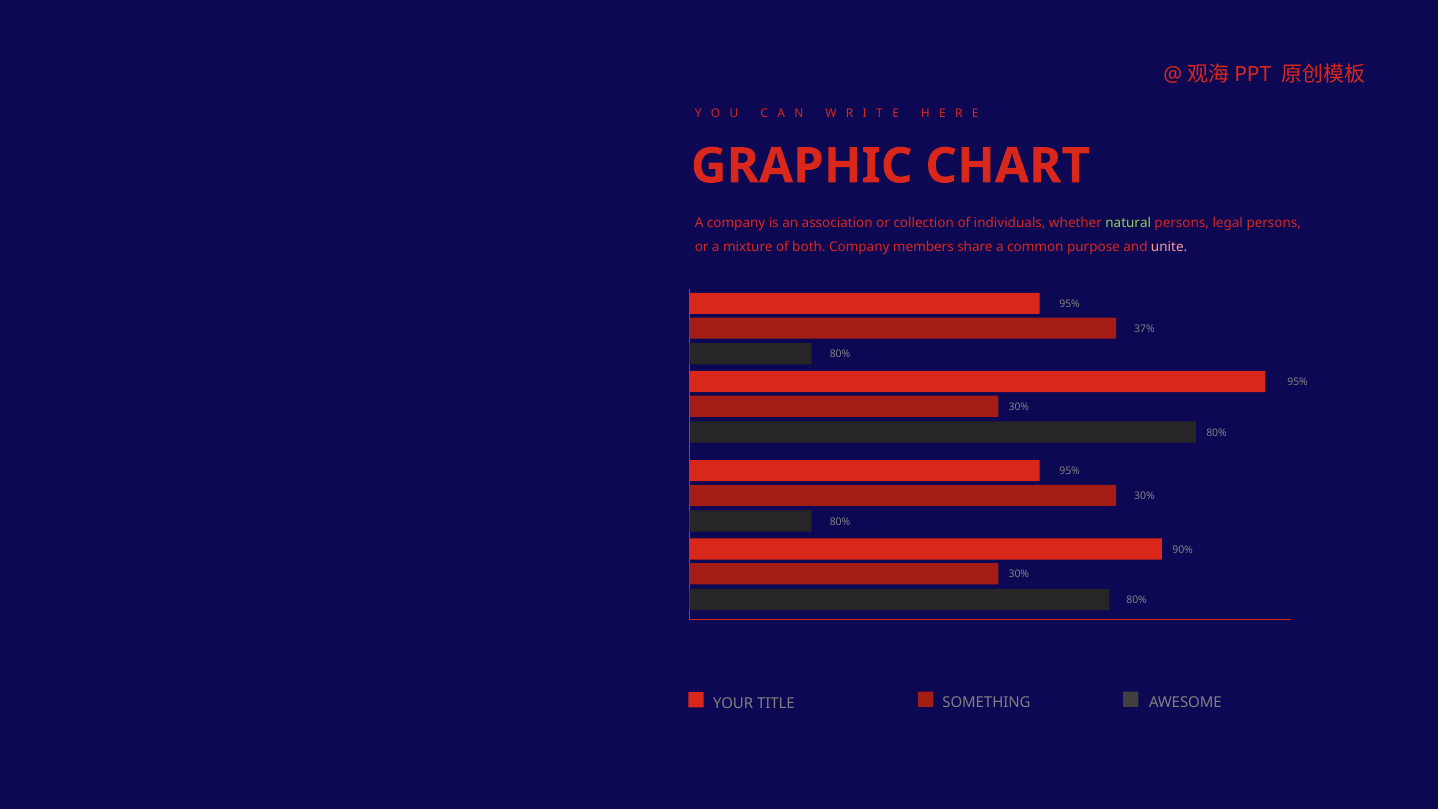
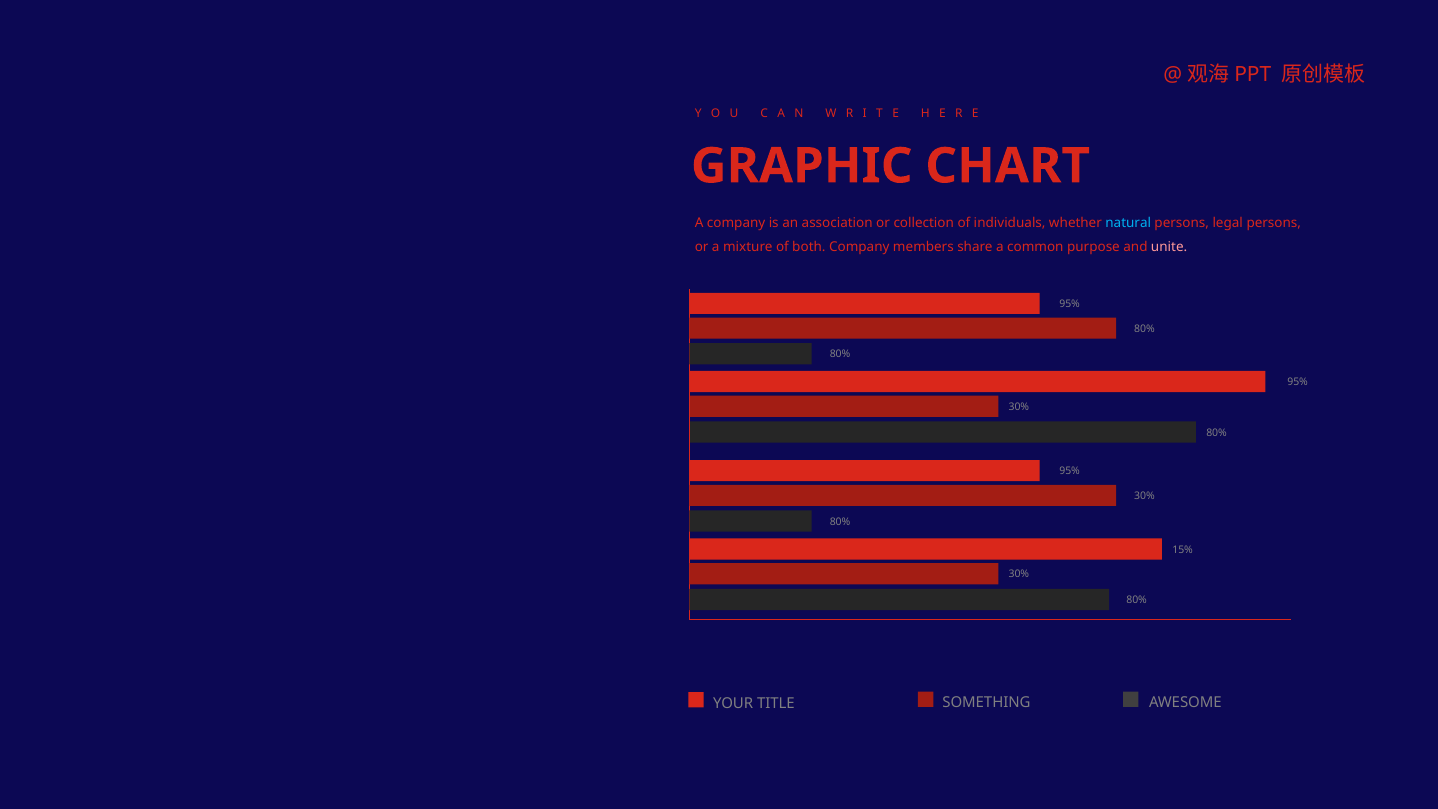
natural colour: light green -> light blue
37% at (1145, 329): 37% -> 80%
90%: 90% -> 15%
